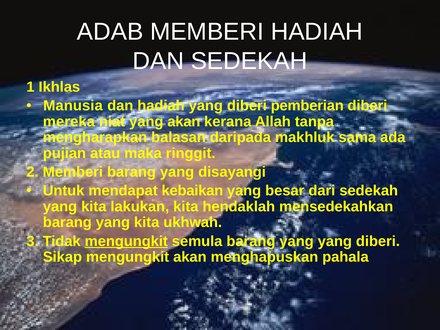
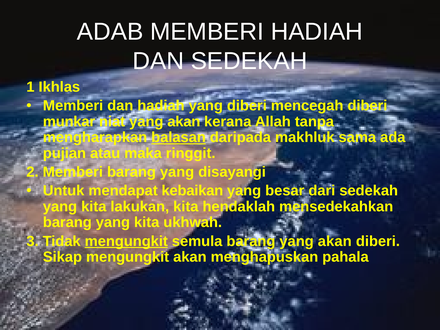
Manusia at (73, 106): Manusia -> Memberi
pemberian: pemberian -> mencegah
mereka: mereka -> munkar
balasan underline: none -> present
barang yang yang: yang -> akan
